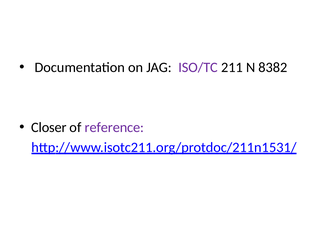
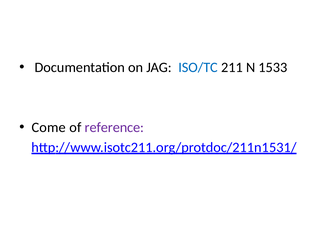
ISO/TC colour: purple -> blue
8382: 8382 -> 1533
Closer: Closer -> Come
